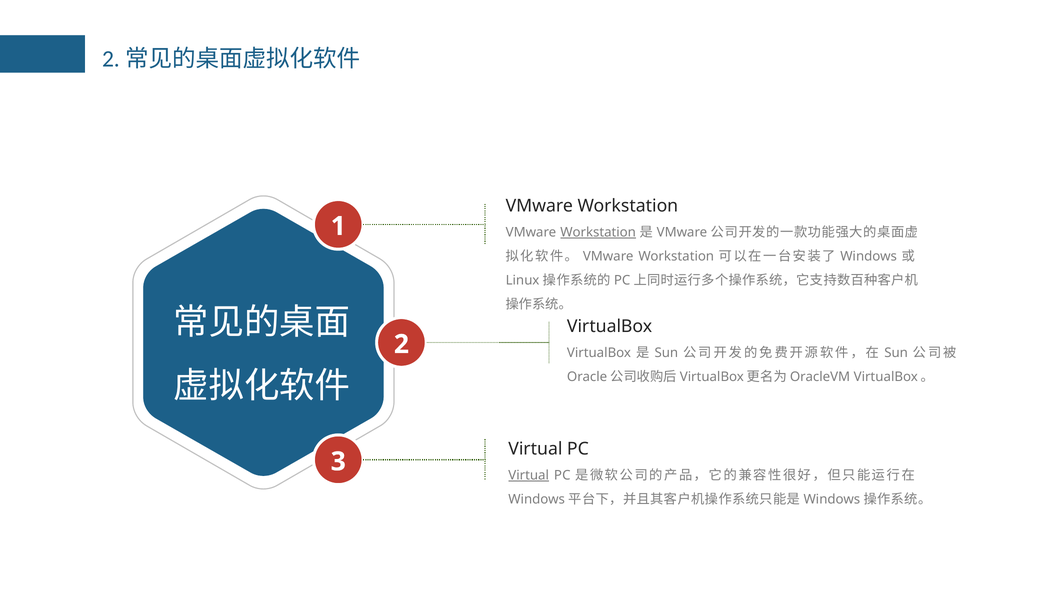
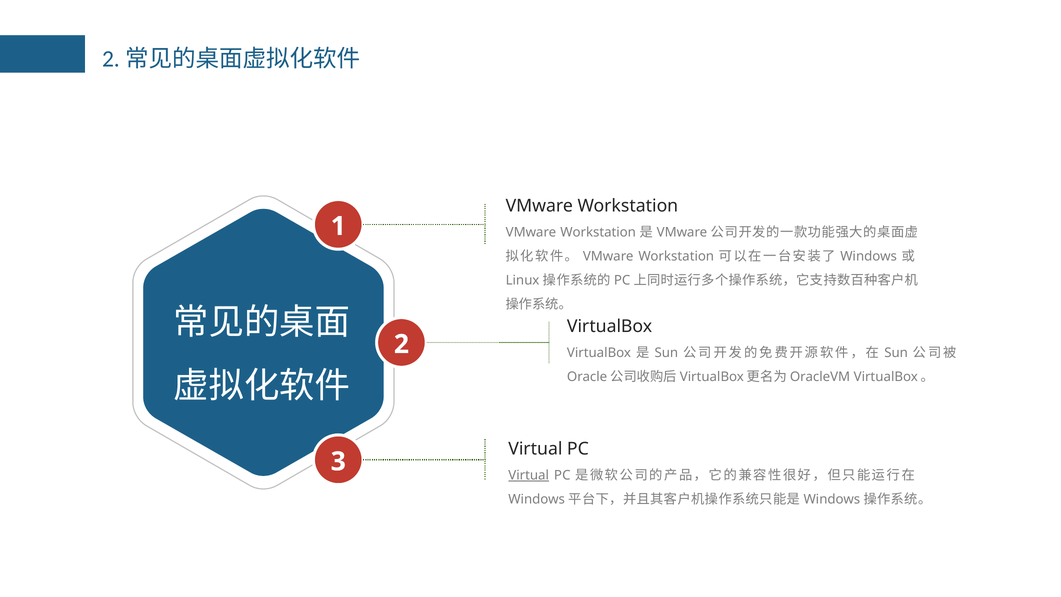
Workstation at (598, 232) underline: present -> none
